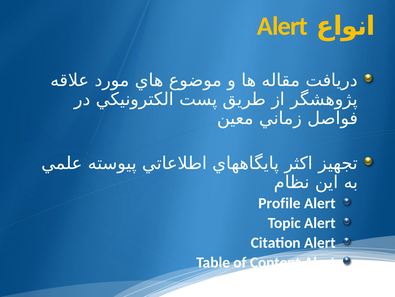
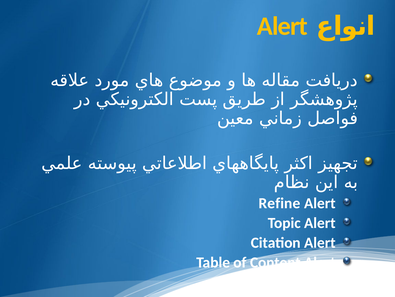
Profile: Profile -> Refine
